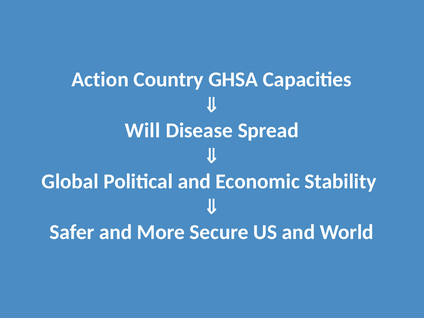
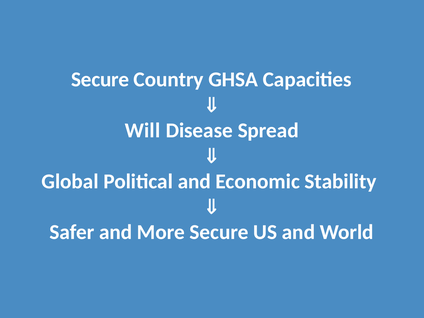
Action at (100, 80): Action -> Secure
